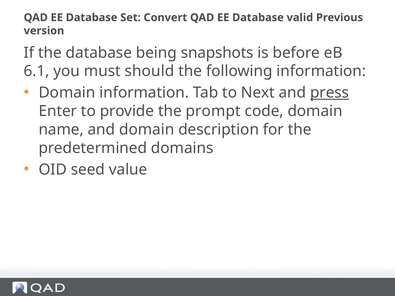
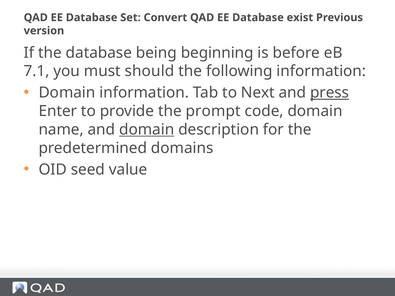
valid: valid -> exist
snapshots: snapshots -> beginning
6.1: 6.1 -> 7.1
domain at (147, 130) underline: none -> present
